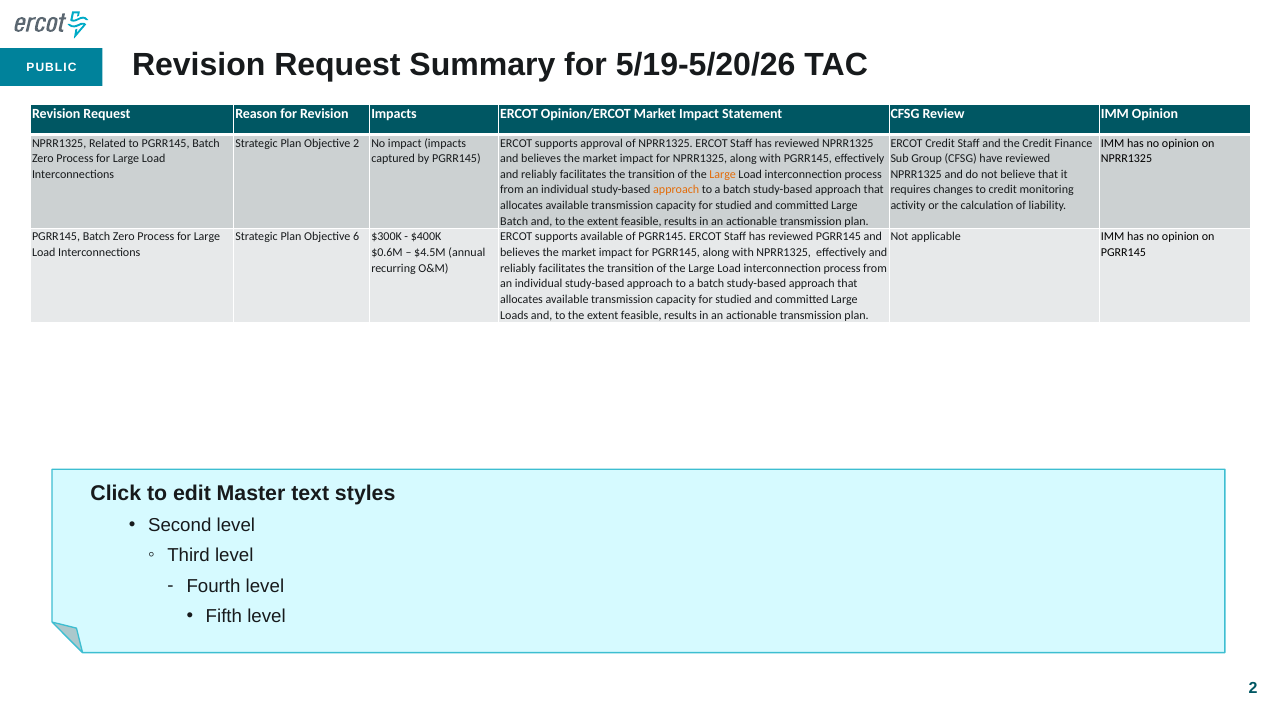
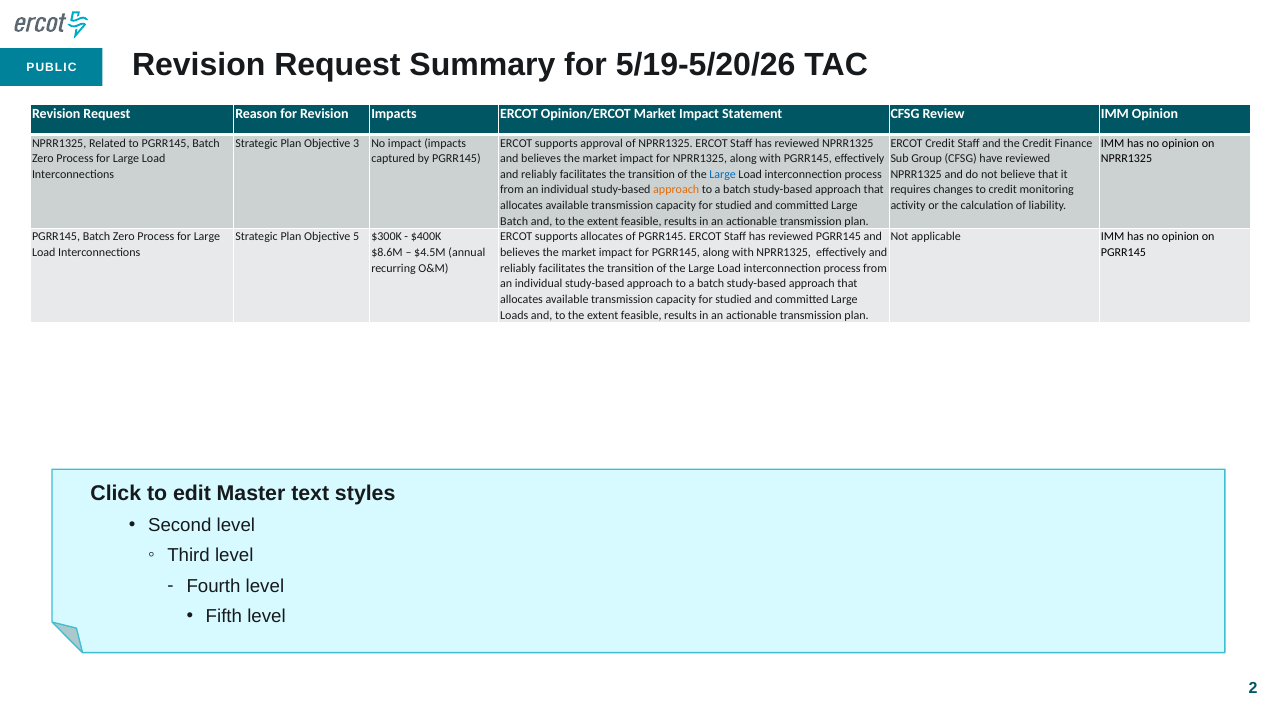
Objective 2: 2 -> 3
Large at (723, 174) colour: orange -> blue
6: 6 -> 5
supports available: available -> allocates
$0.6M: $0.6M -> $8.6M
